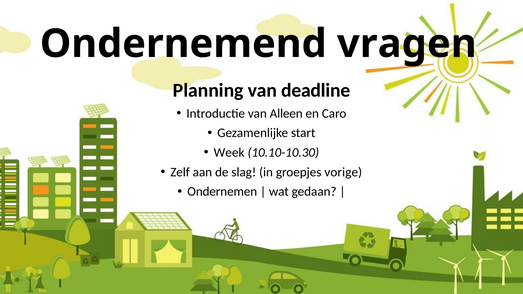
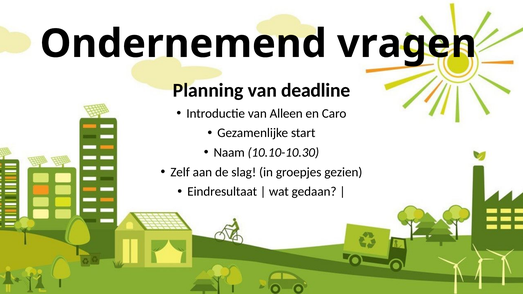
Week: Week -> Naam
vorige: vorige -> gezien
Ondernemen: Ondernemen -> Eindresultaat
